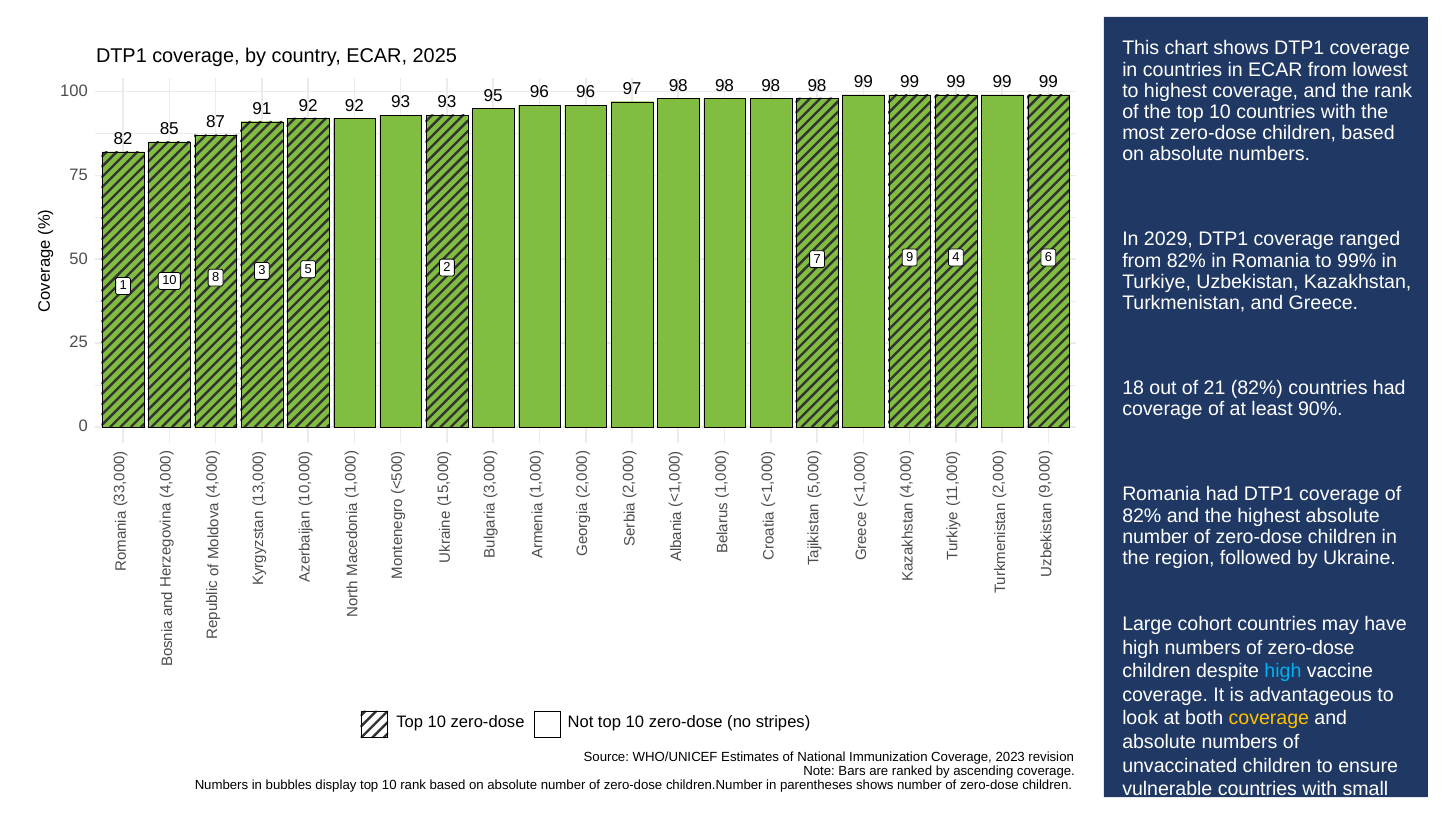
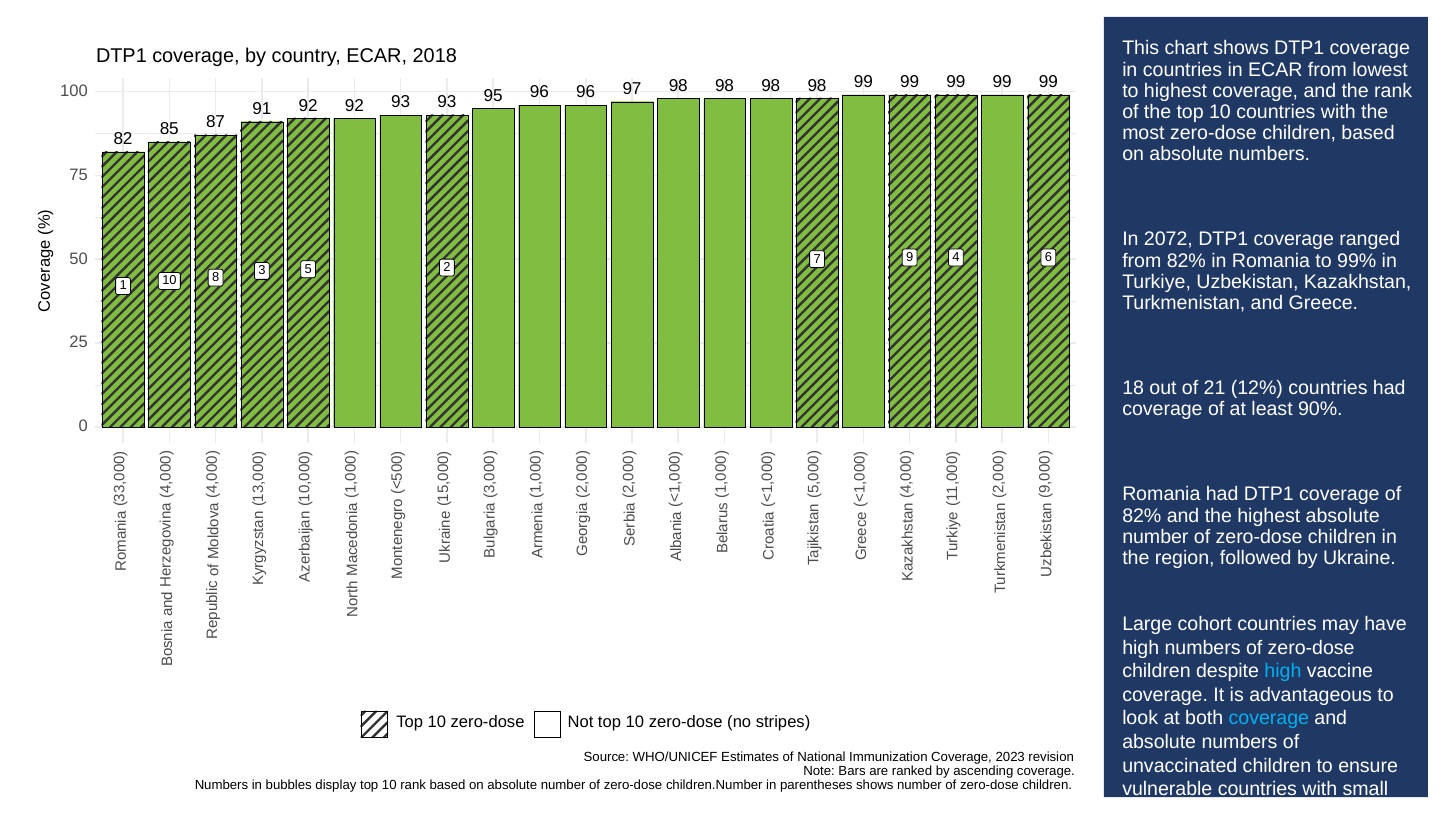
2025: 2025 -> 2018
2029: 2029 -> 2072
21 82%: 82% -> 12%
coverage at (1269, 718) colour: yellow -> light blue
